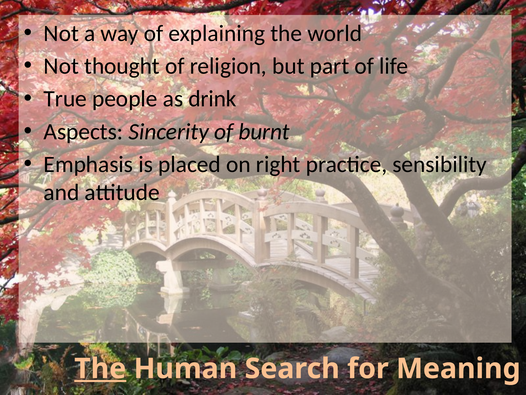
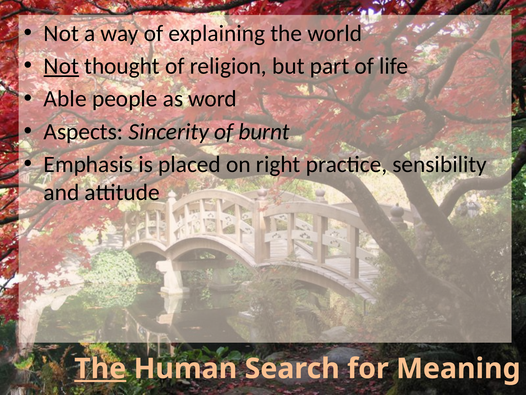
Not at (61, 66) underline: none -> present
True: True -> Able
drink: drink -> word
